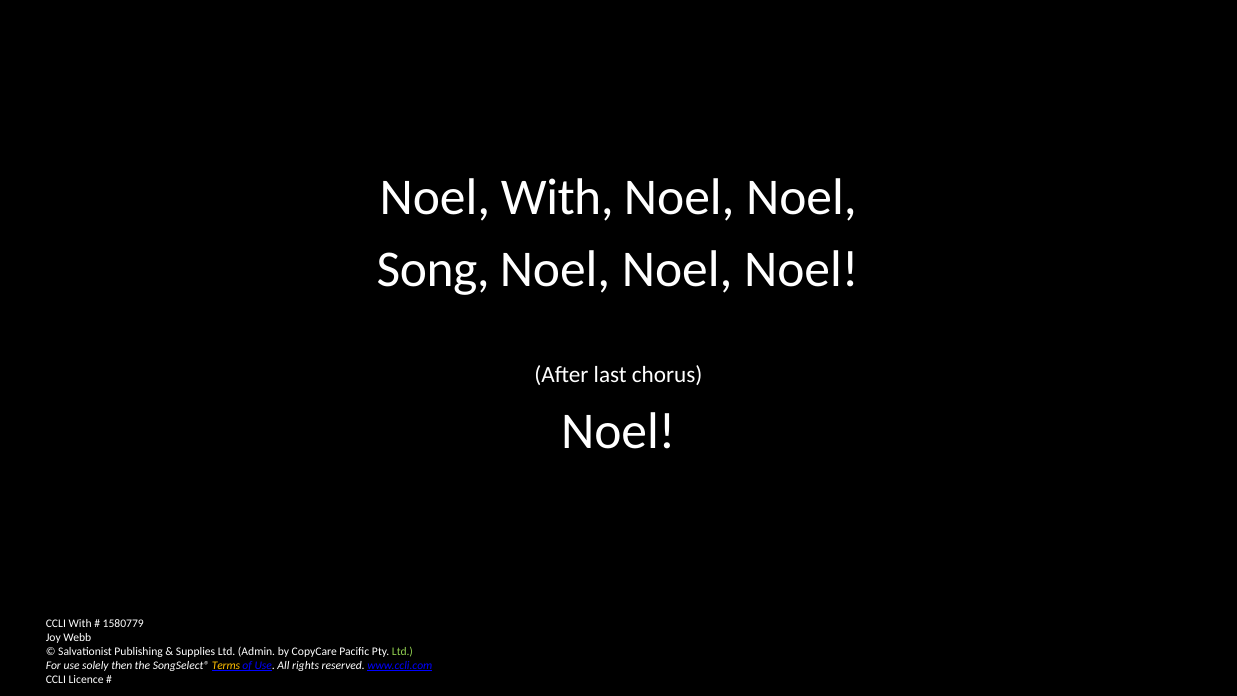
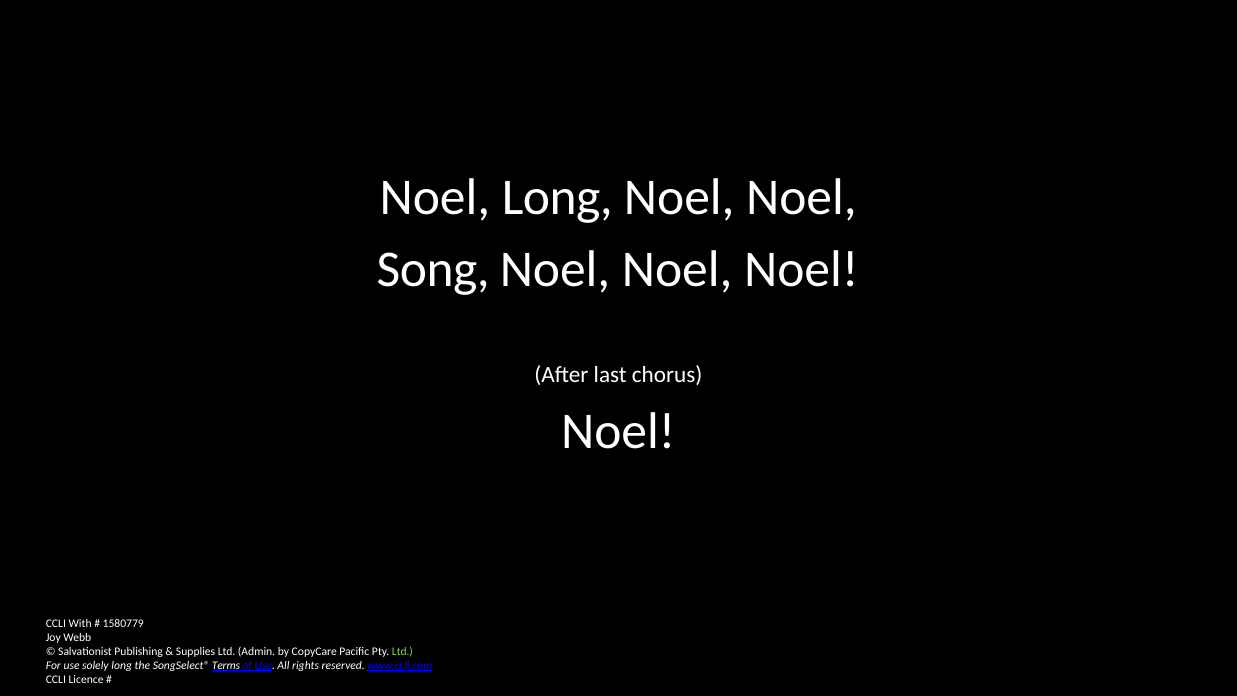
Noel With: With -> Long
solely then: then -> long
Terms colour: yellow -> white
